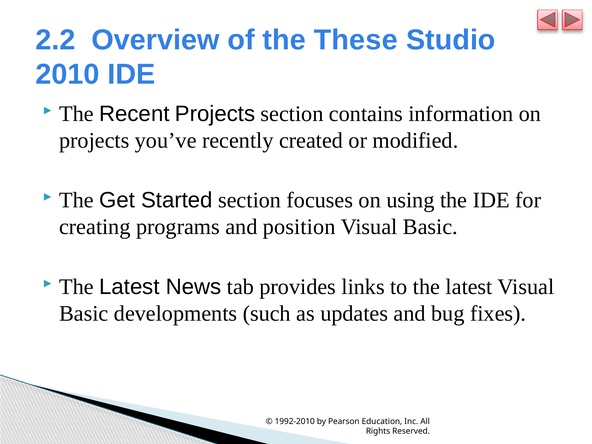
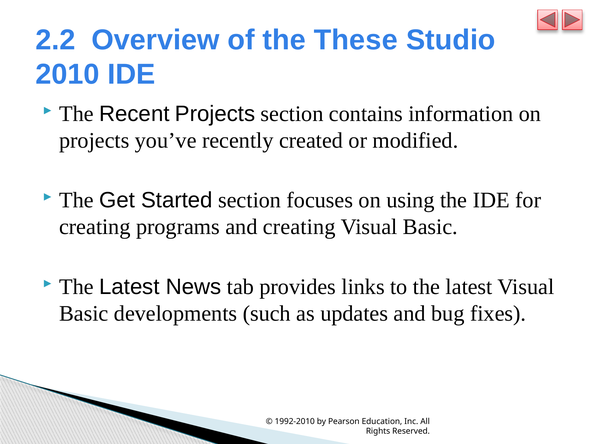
and position: position -> creating
